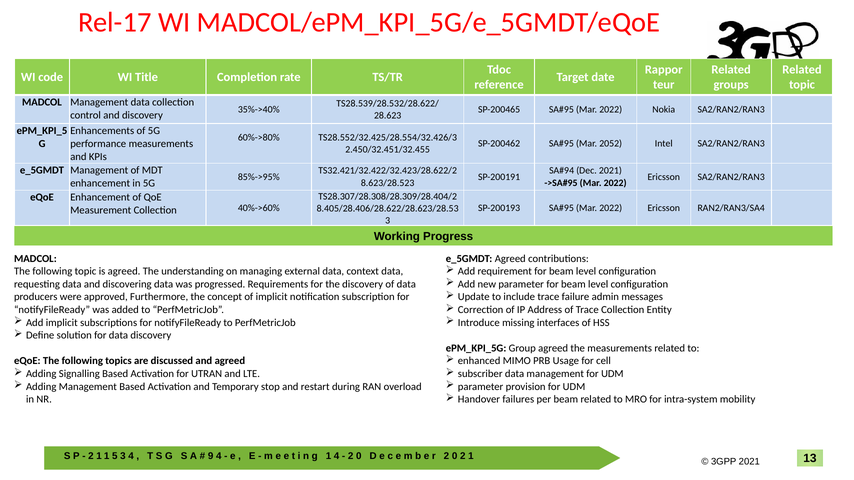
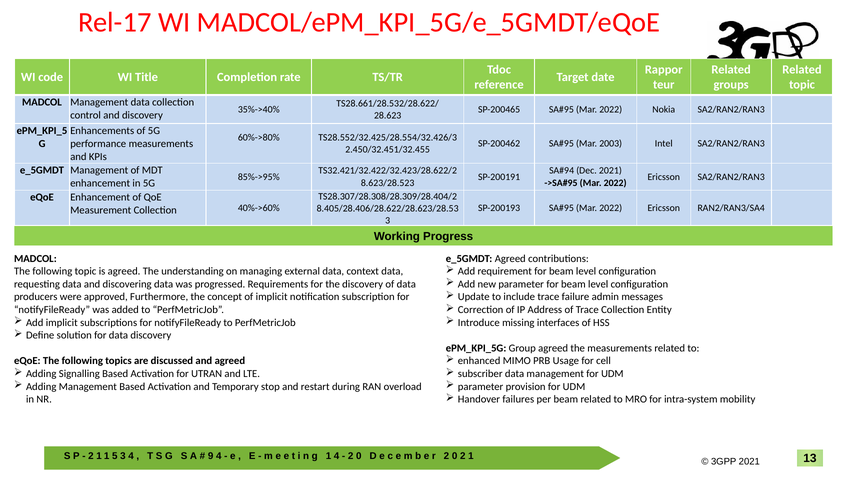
TS28.539/28.532/28.622/: TS28.539/28.532/28.622/ -> TS28.661/28.532/28.622/
2052: 2052 -> 2003
